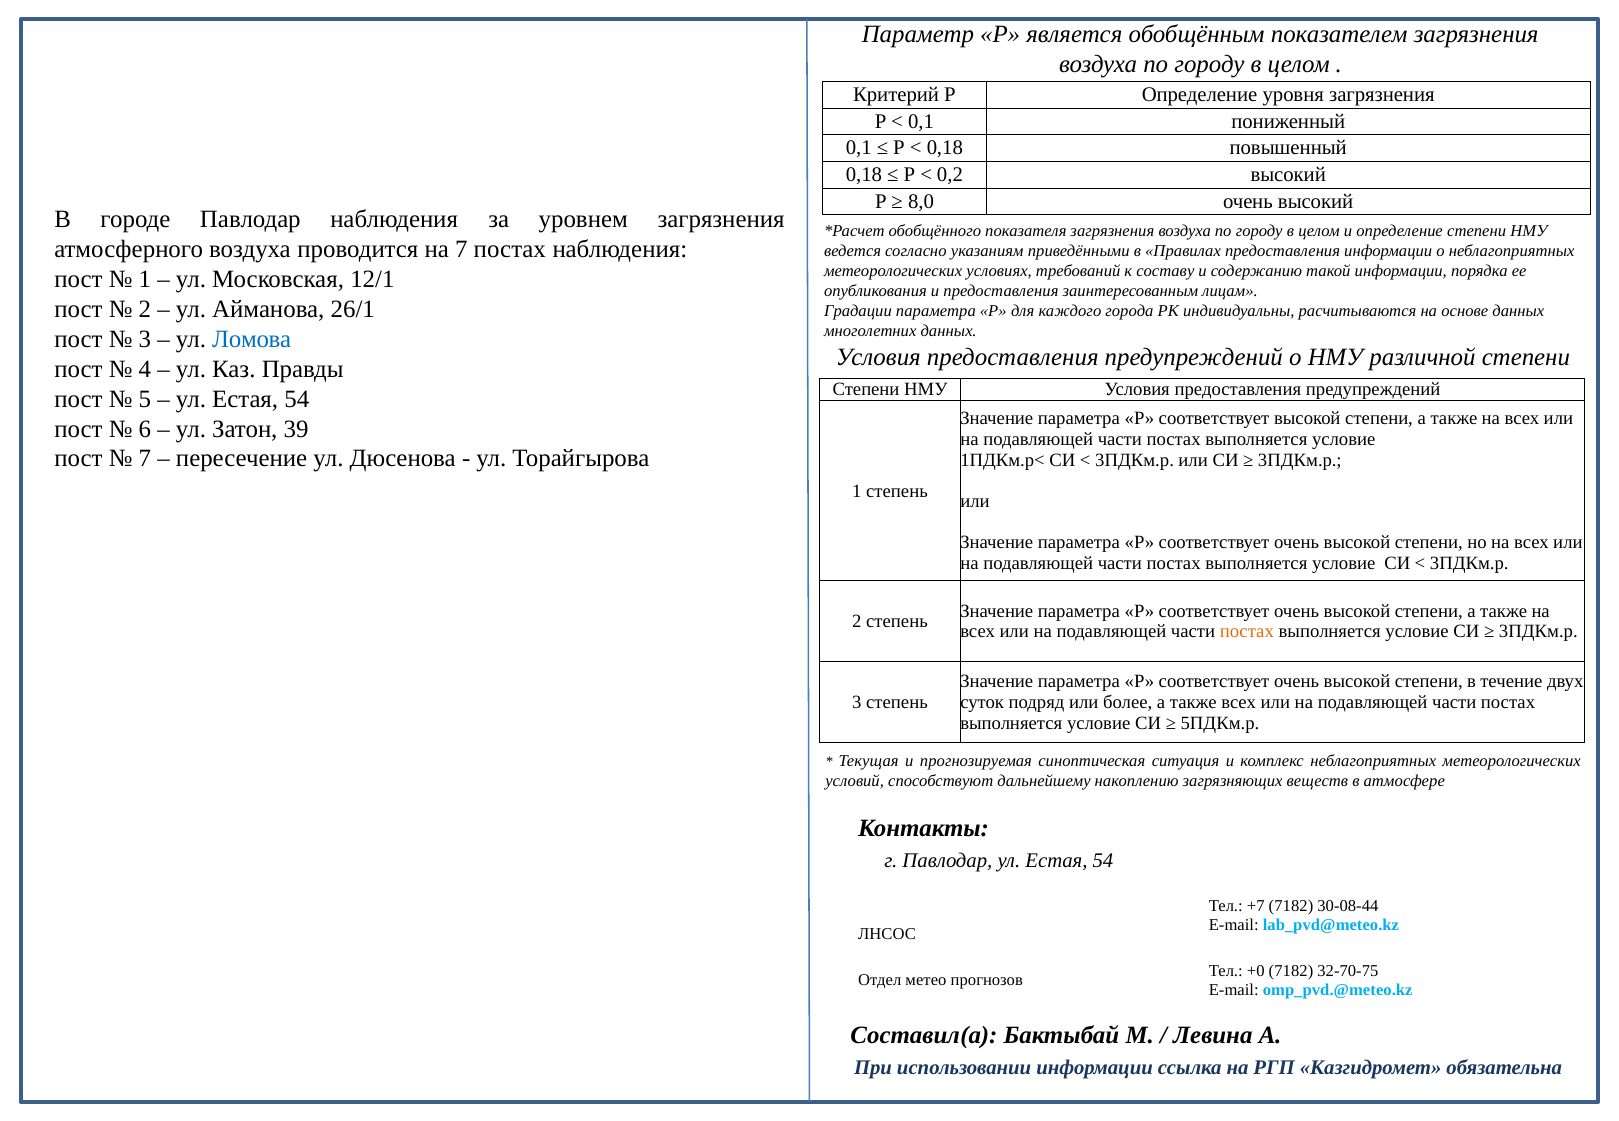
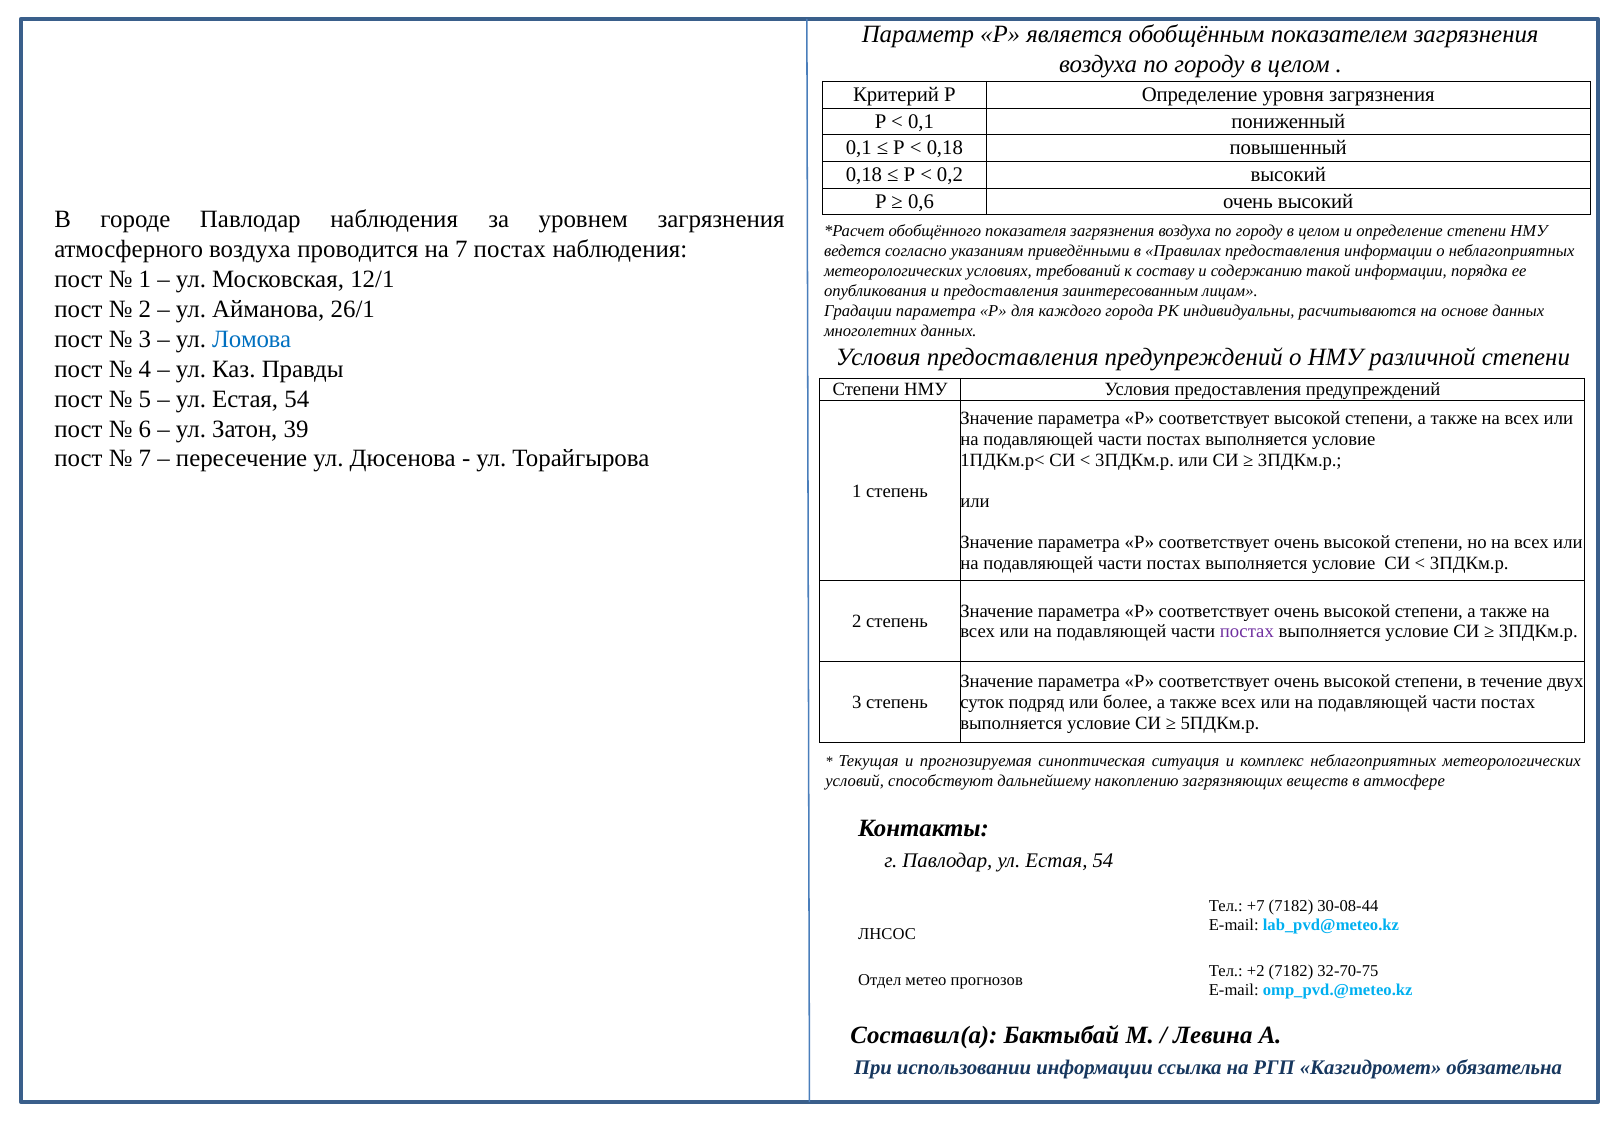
8,0: 8,0 -> 0,6
постах at (1247, 632) colour: orange -> purple
+0: +0 -> +2
